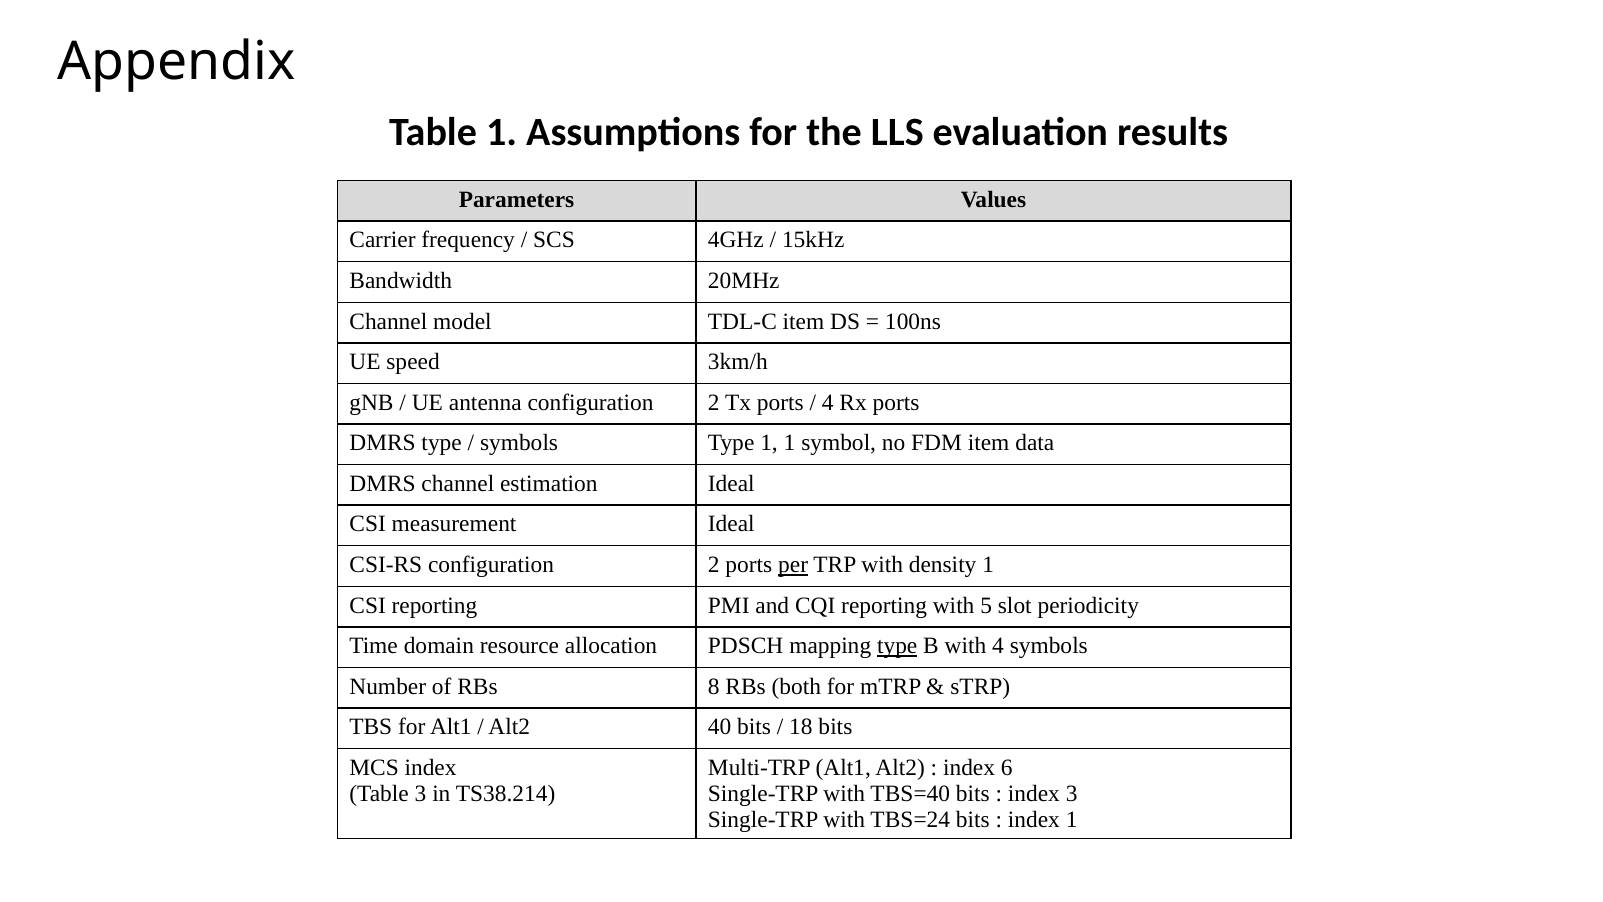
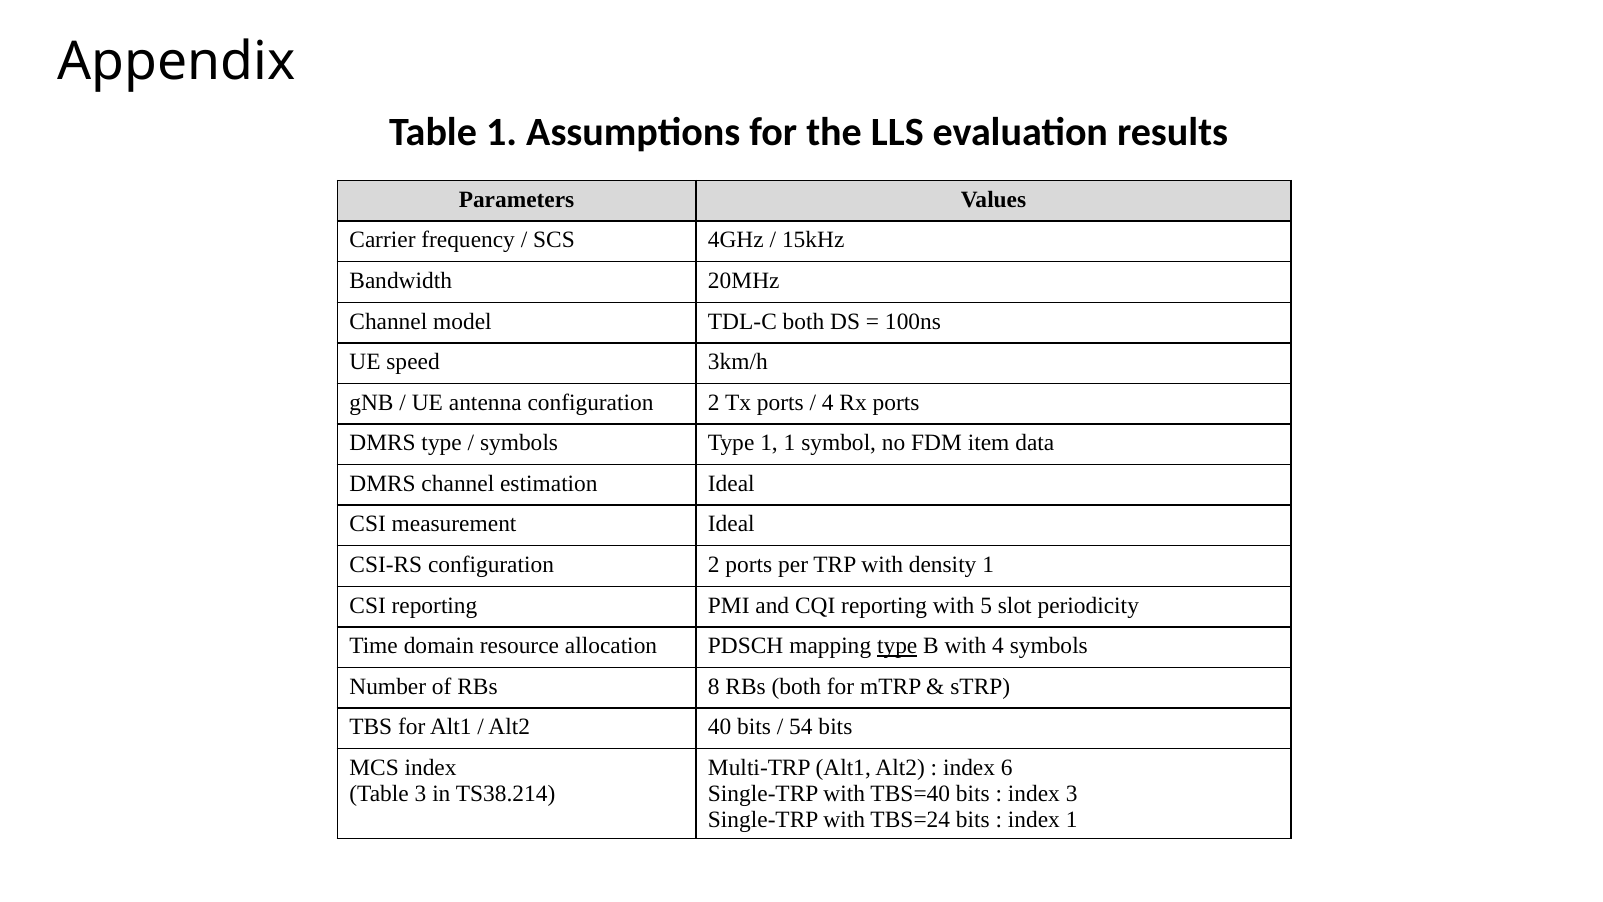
TDL-C item: item -> both
per underline: present -> none
18: 18 -> 54
